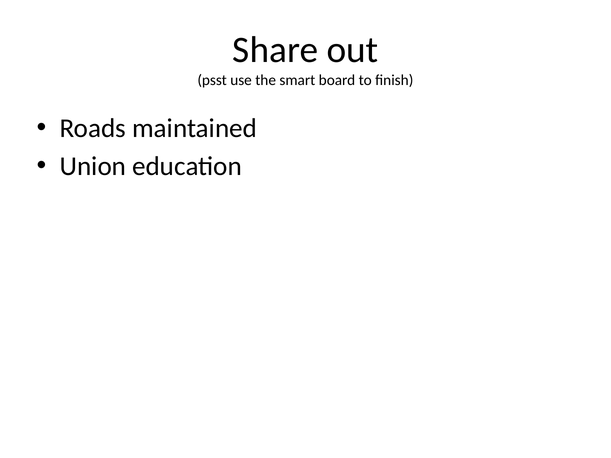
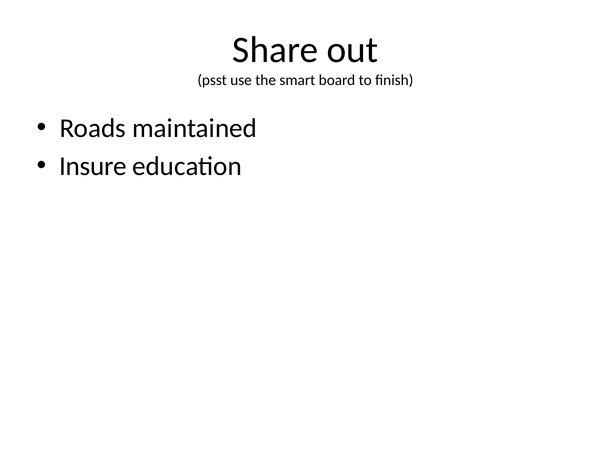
Union: Union -> Insure
